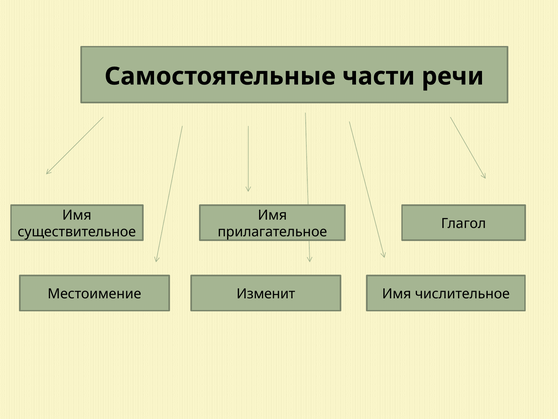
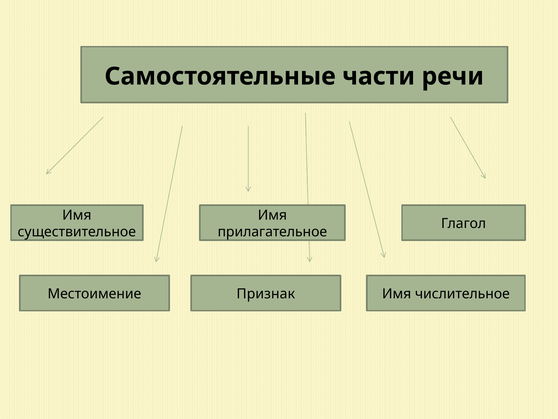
Изменит: Изменит -> Признак
